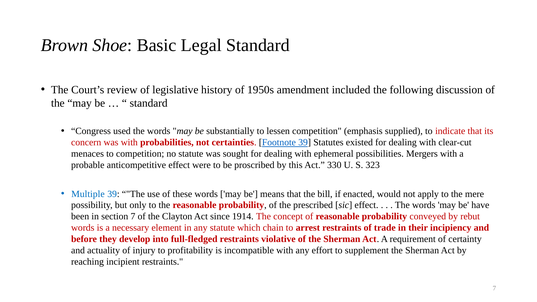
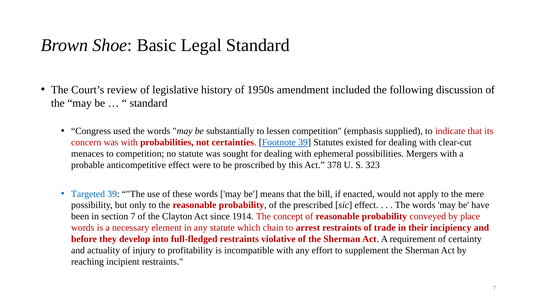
330: 330 -> 378
Multiple: Multiple -> Targeted
rebut: rebut -> place
